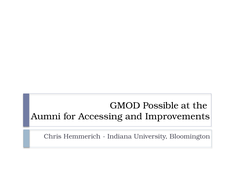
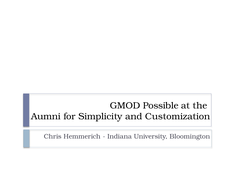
Accessing: Accessing -> Simplicity
Improvements: Improvements -> Customization
